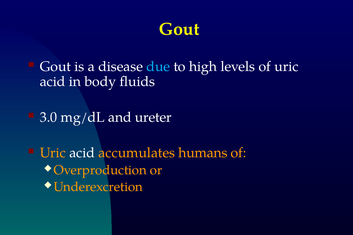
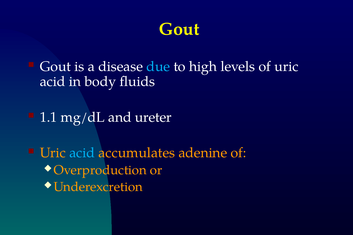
3.0: 3.0 -> 1.1
acid at (82, 153) colour: white -> light blue
humans: humans -> adenine
